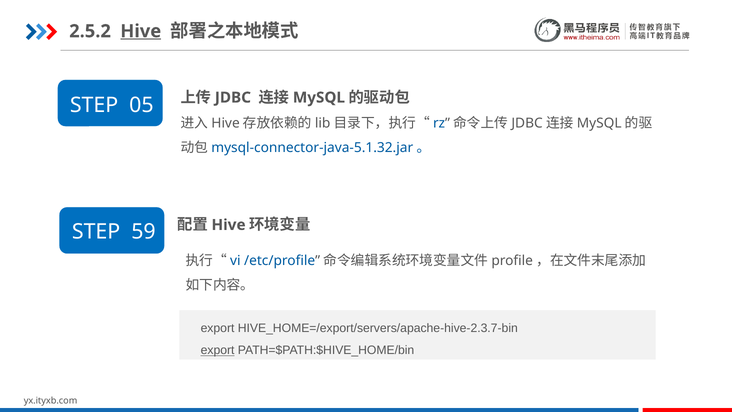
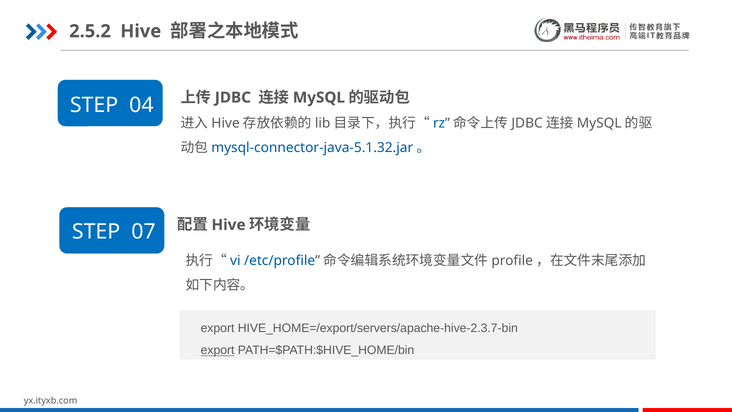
Hive at (141, 31) underline: present -> none
05: 05 -> 04
59: 59 -> 07
